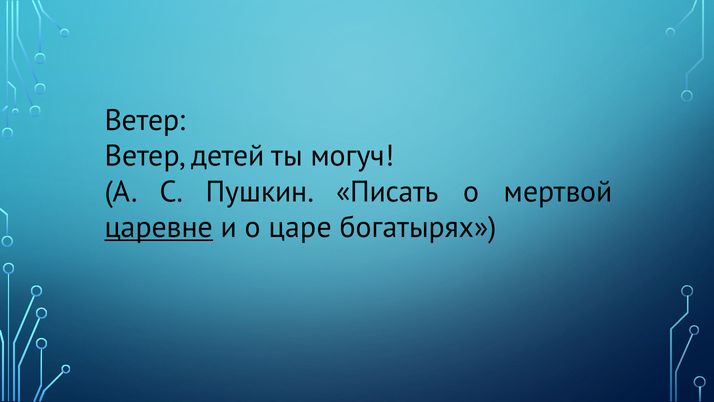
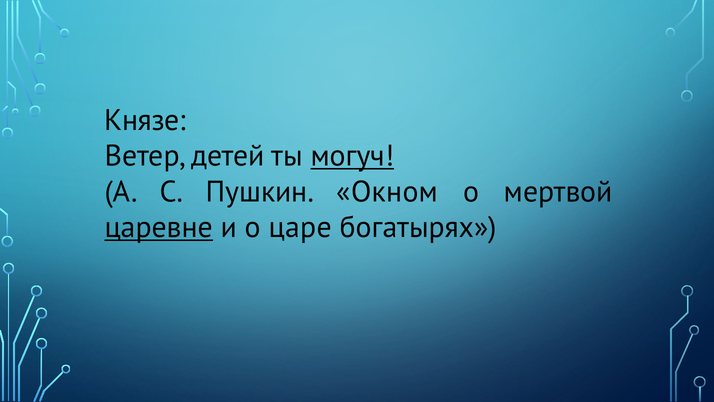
Ветер at (145, 120): Ветер -> Князе
могуч underline: none -> present
Писать: Писать -> Окном
